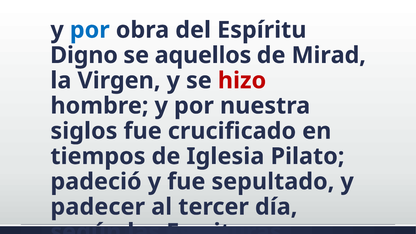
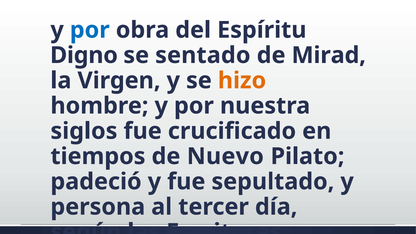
aquellos: aquellos -> sentado
hizo colour: red -> orange
Iglesia: Iglesia -> Nuevo
padecer: padecer -> persona
